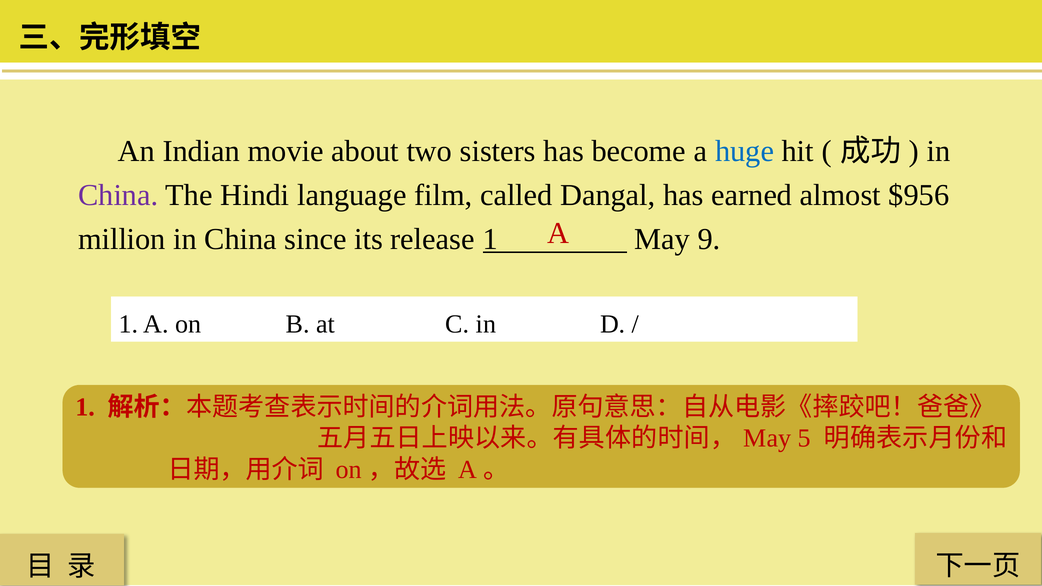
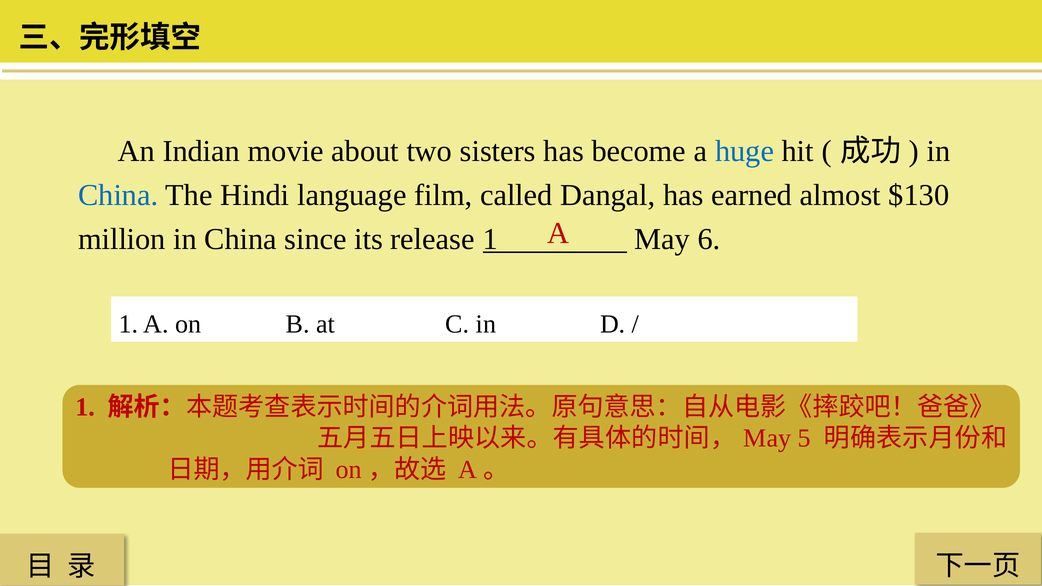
China at (118, 195) colour: purple -> blue
$956: $956 -> $130
9: 9 -> 6
